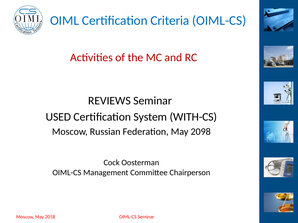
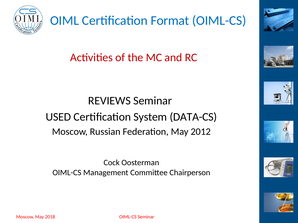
Criteria: Criteria -> Format
WITH-CS: WITH-CS -> DATA-CS
2098: 2098 -> 2012
